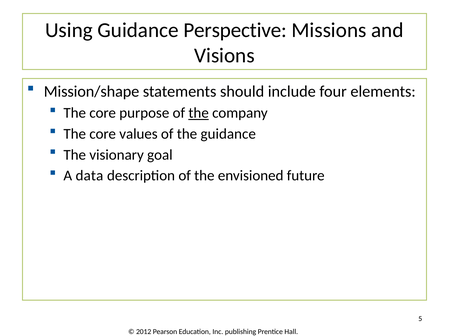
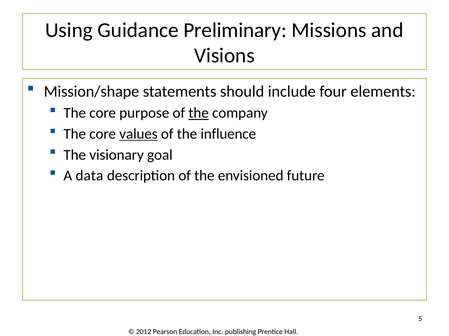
Perspective: Perspective -> Preliminary
values underline: none -> present
the guidance: guidance -> influence
